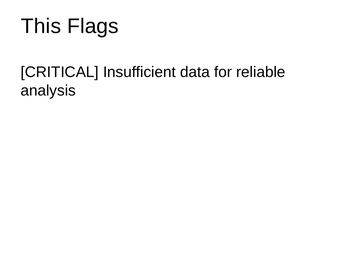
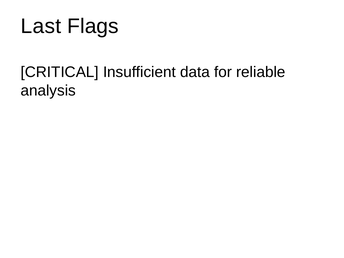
This: This -> Last
